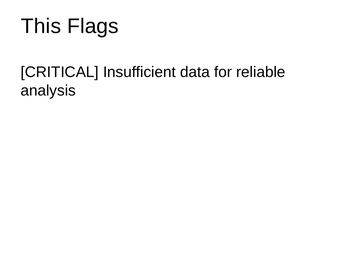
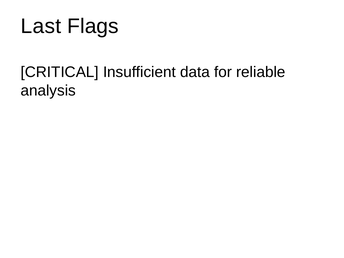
This: This -> Last
